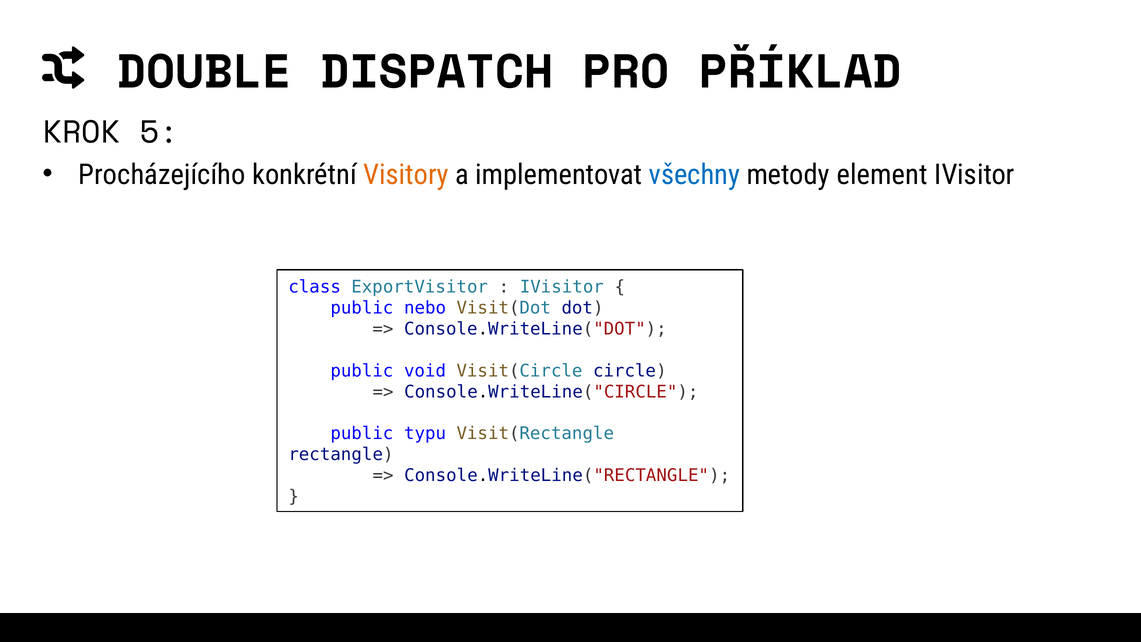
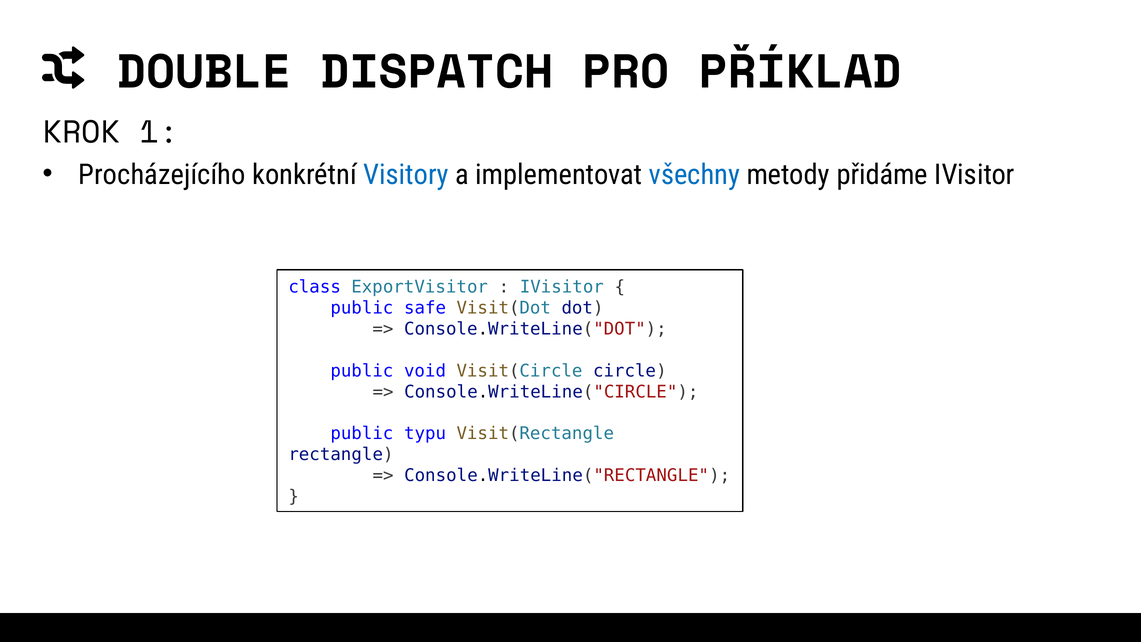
5: 5 -> 1
Visitory colour: orange -> blue
element: element -> přidáme
nebo: nebo -> safe
